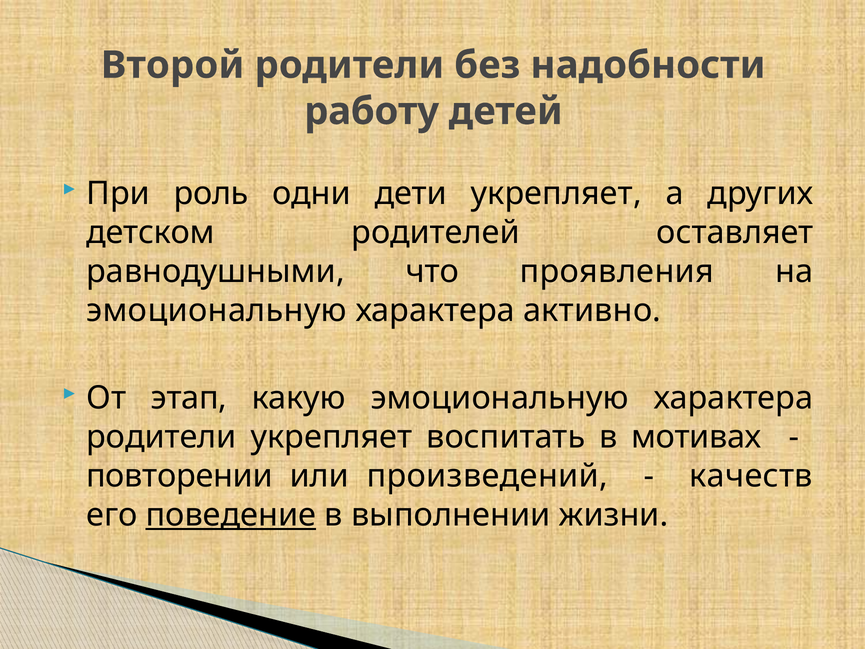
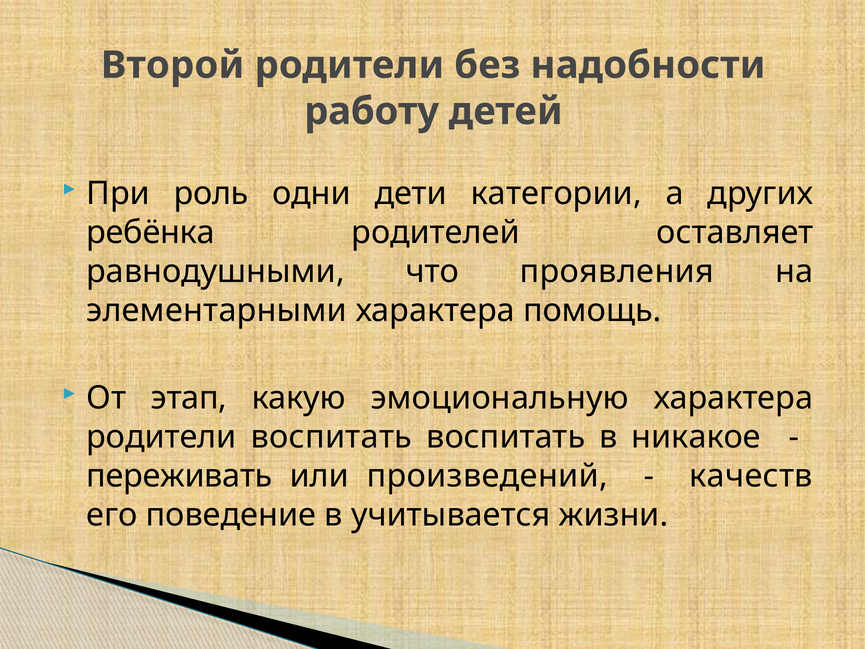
дети укрепляет: укрепляет -> категории
детском: детском -> ребёнка
эмоциональную at (217, 311): эмоциональную -> элементарными
активно: активно -> помощь
родители укрепляет: укрепляет -> воспитать
мотивах: мотивах -> никакое
повторении: повторении -> переживать
поведение underline: present -> none
выполнении: выполнении -> учитывается
